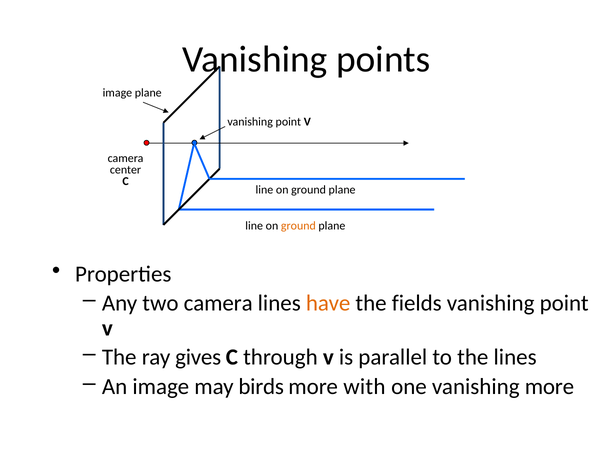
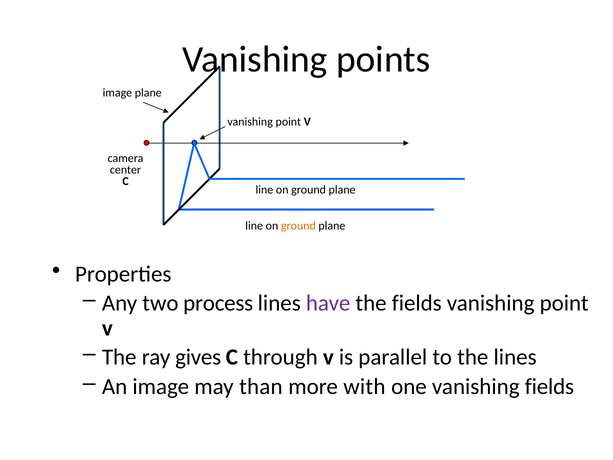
two camera: camera -> process
have colour: orange -> purple
birds: birds -> than
vanishing more: more -> fields
